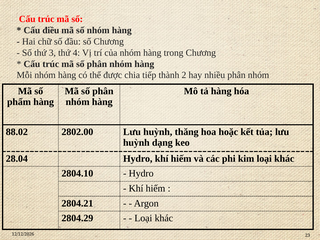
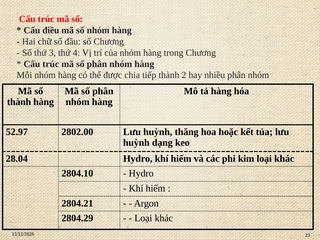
phẩm at (19, 102): phẩm -> thành
88.02: 88.02 -> 52.97
